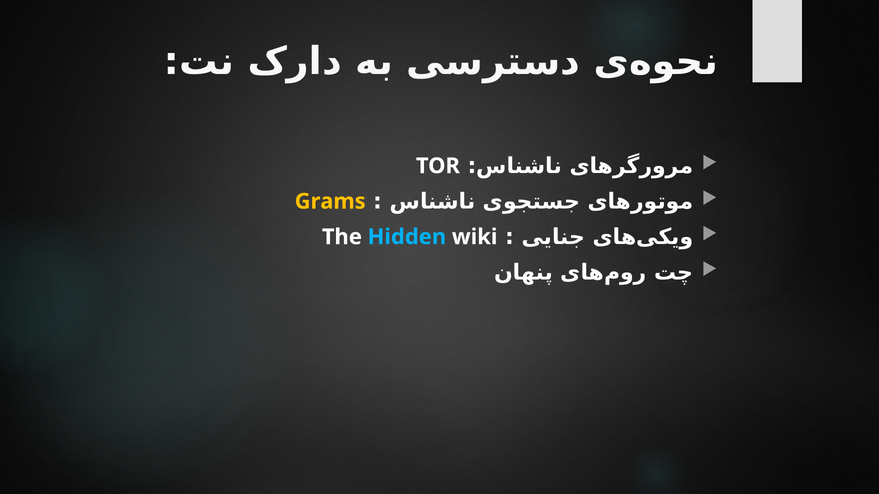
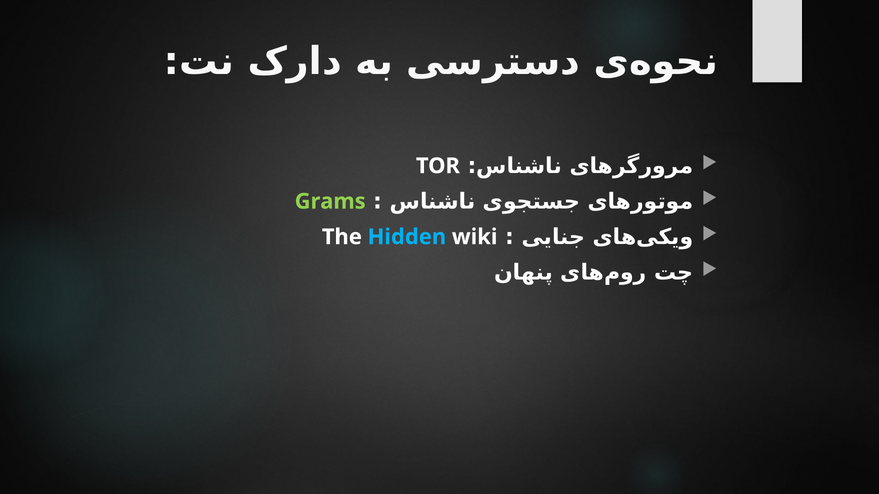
Grams colour: yellow -> light green
